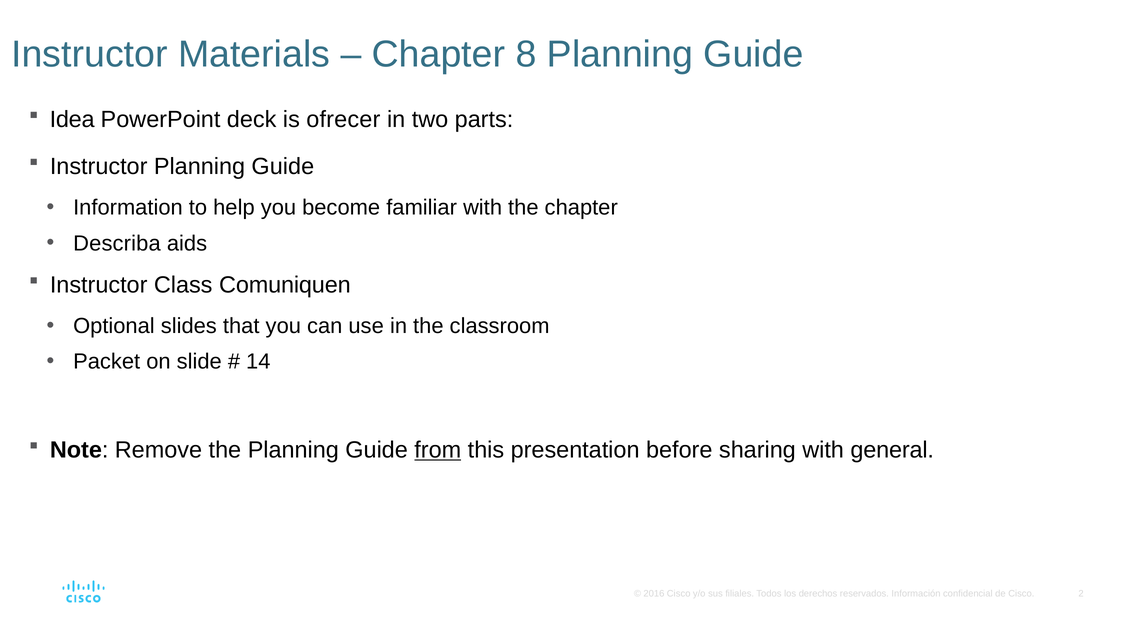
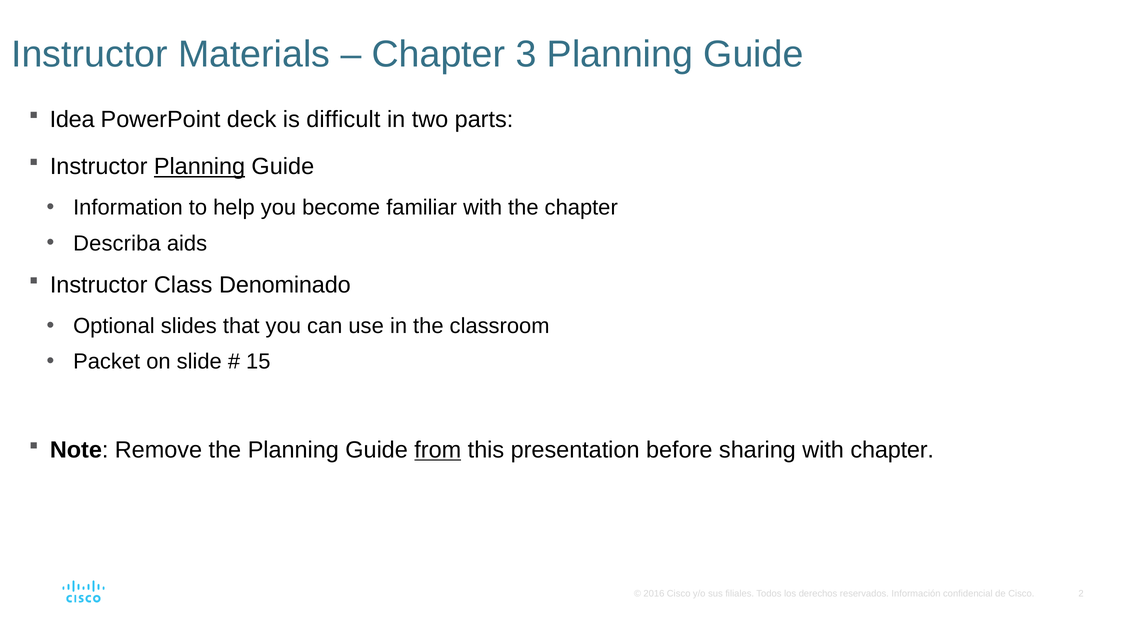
8: 8 -> 3
ofrecer: ofrecer -> difficult
Planning at (199, 167) underline: none -> present
Comuniquen: Comuniquen -> Denominado
14: 14 -> 15
with general: general -> chapter
